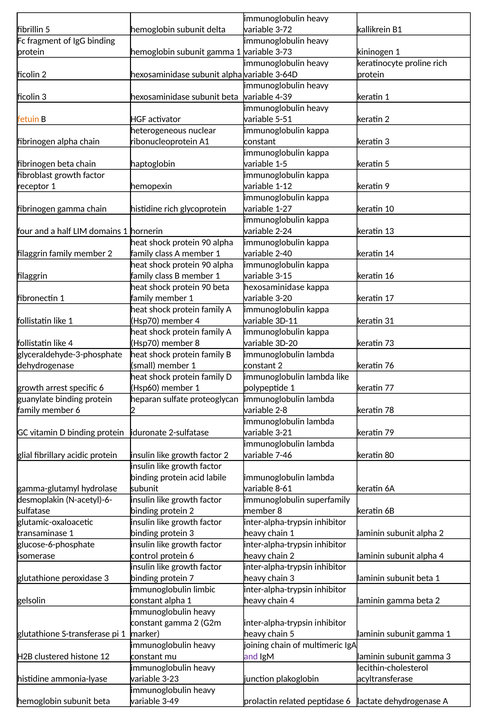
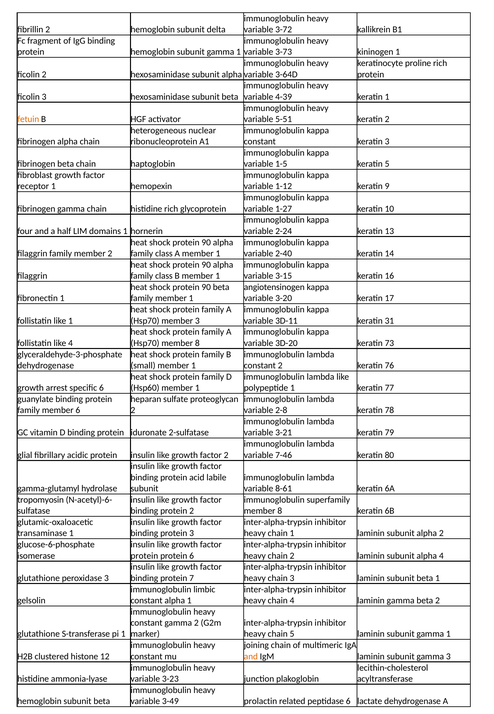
fibrillin 5: 5 -> 2
hexosaminidase at (274, 287): hexosaminidase -> angiotensinogen
member 4: 4 -> 3
desmoplakin: desmoplakin -> tropomyosin
control at (144, 555): control -> protein
and at (251, 656) colour: purple -> orange
